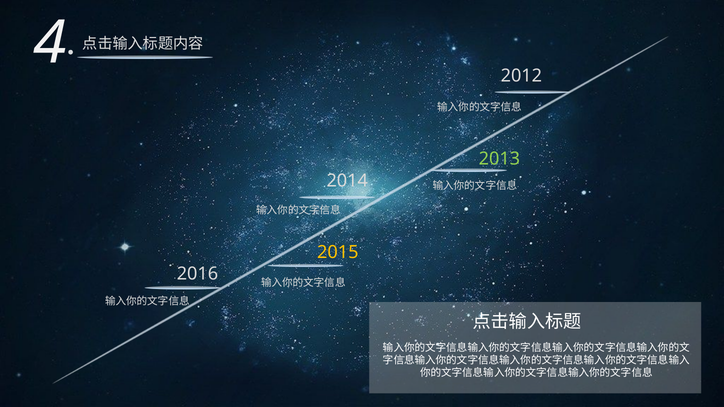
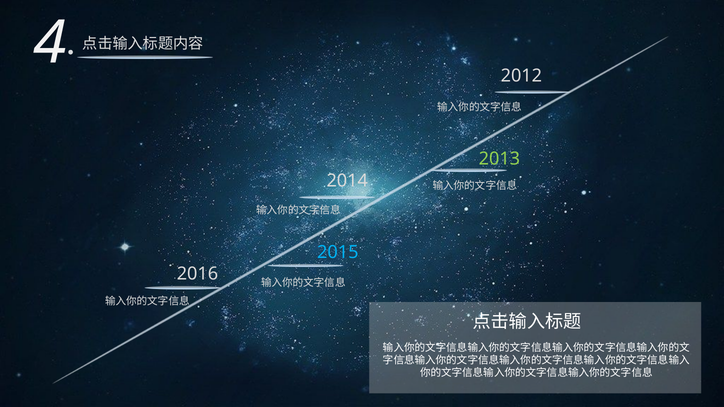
2015 colour: yellow -> light blue
